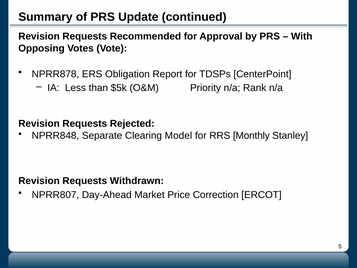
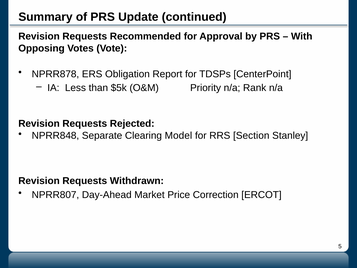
Monthly: Monthly -> Section
